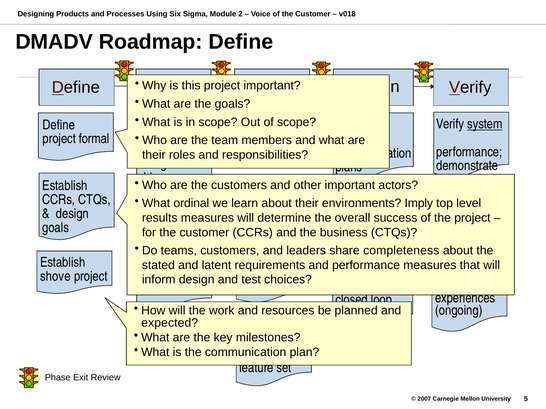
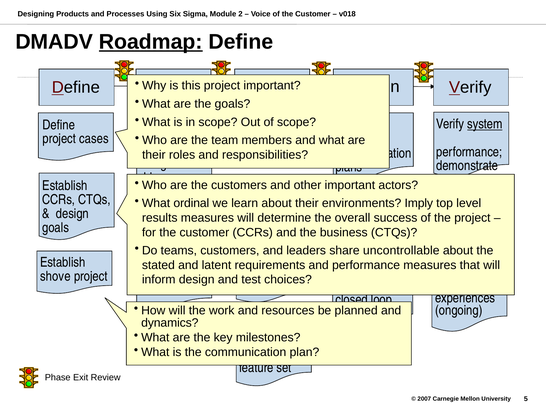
Roadmap underline: none -> present
formal: formal -> cases
completeness: completeness -> uncontrollable
expected at (170, 323): expected -> dynamics
